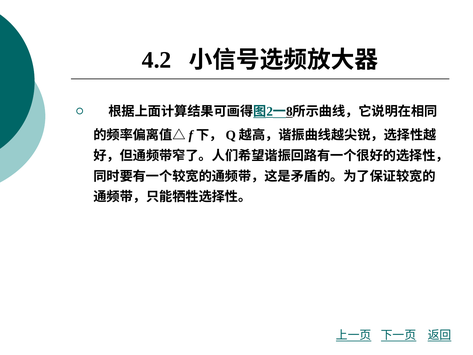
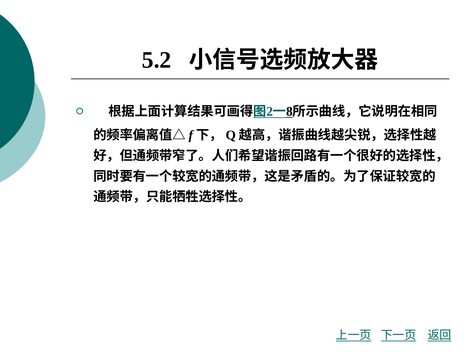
4.2: 4.2 -> 5.2
